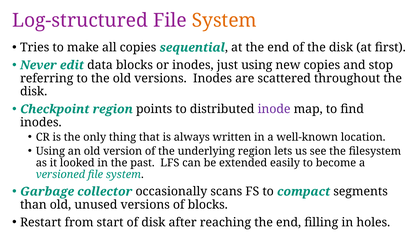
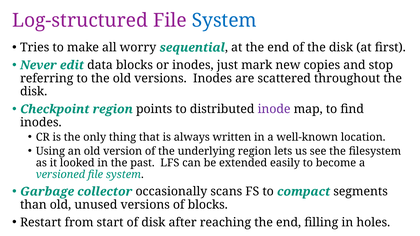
System at (224, 20) colour: orange -> blue
all copies: copies -> worry
just using: using -> mark
